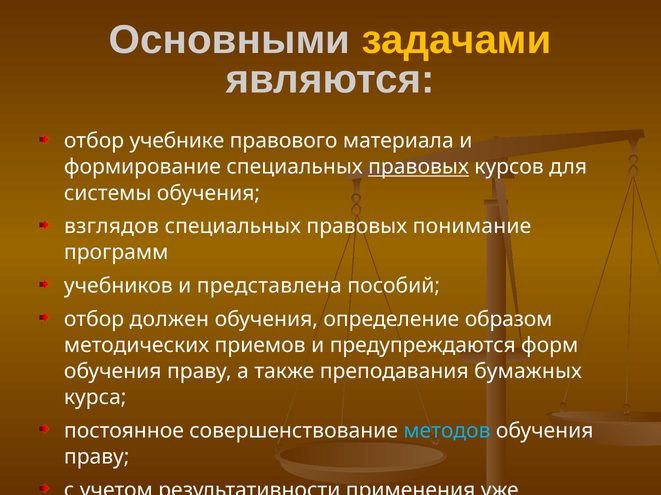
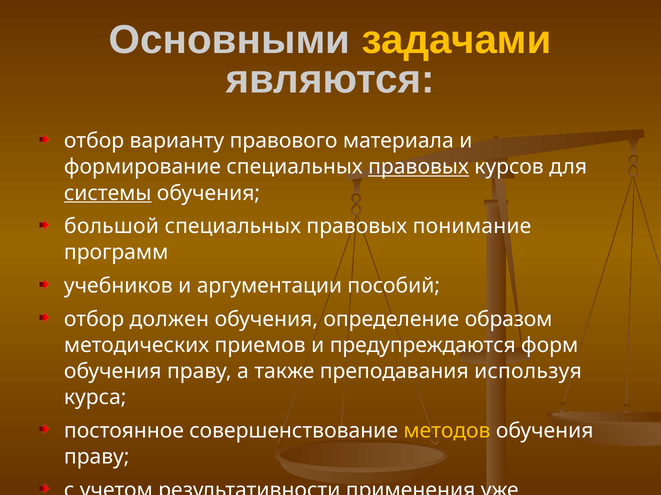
учебнике: учебнике -> варианту
системы underline: none -> present
взглядов: взглядов -> большой
представлена: представлена -> аргументации
бумажных: бумажных -> используя
методов colour: light blue -> yellow
